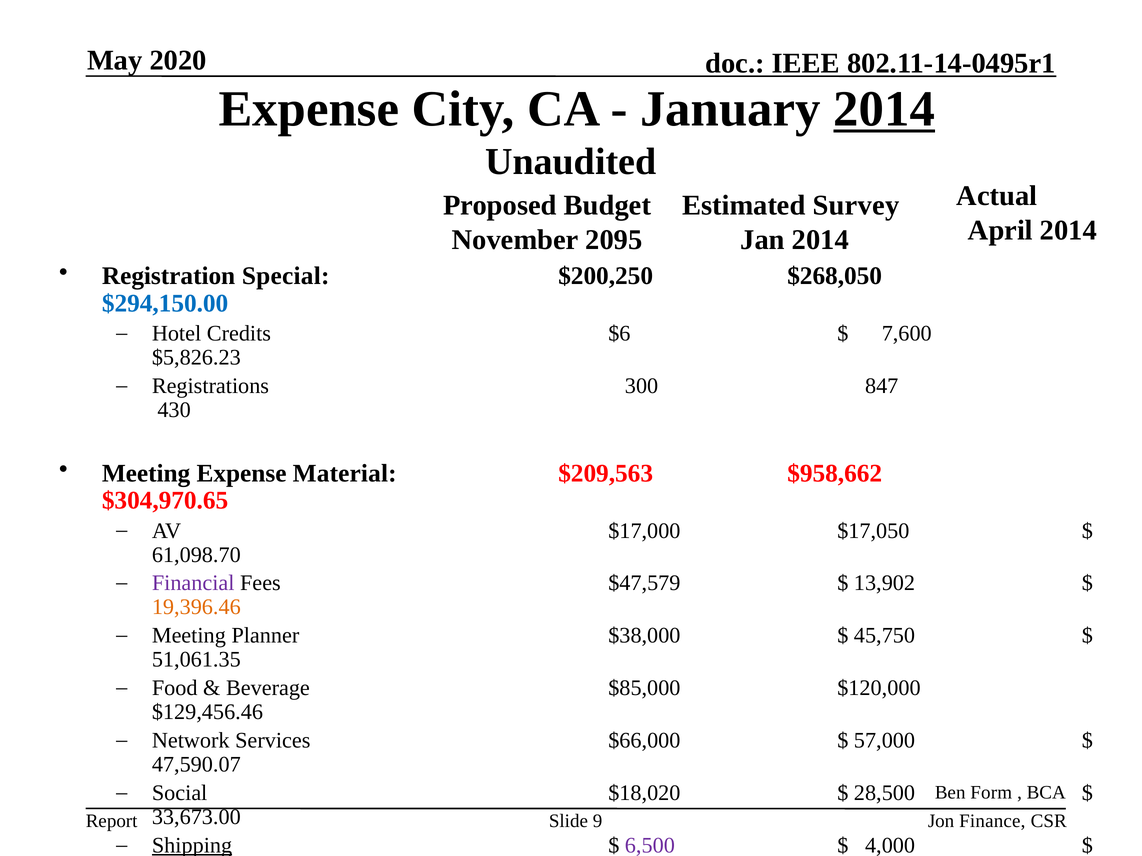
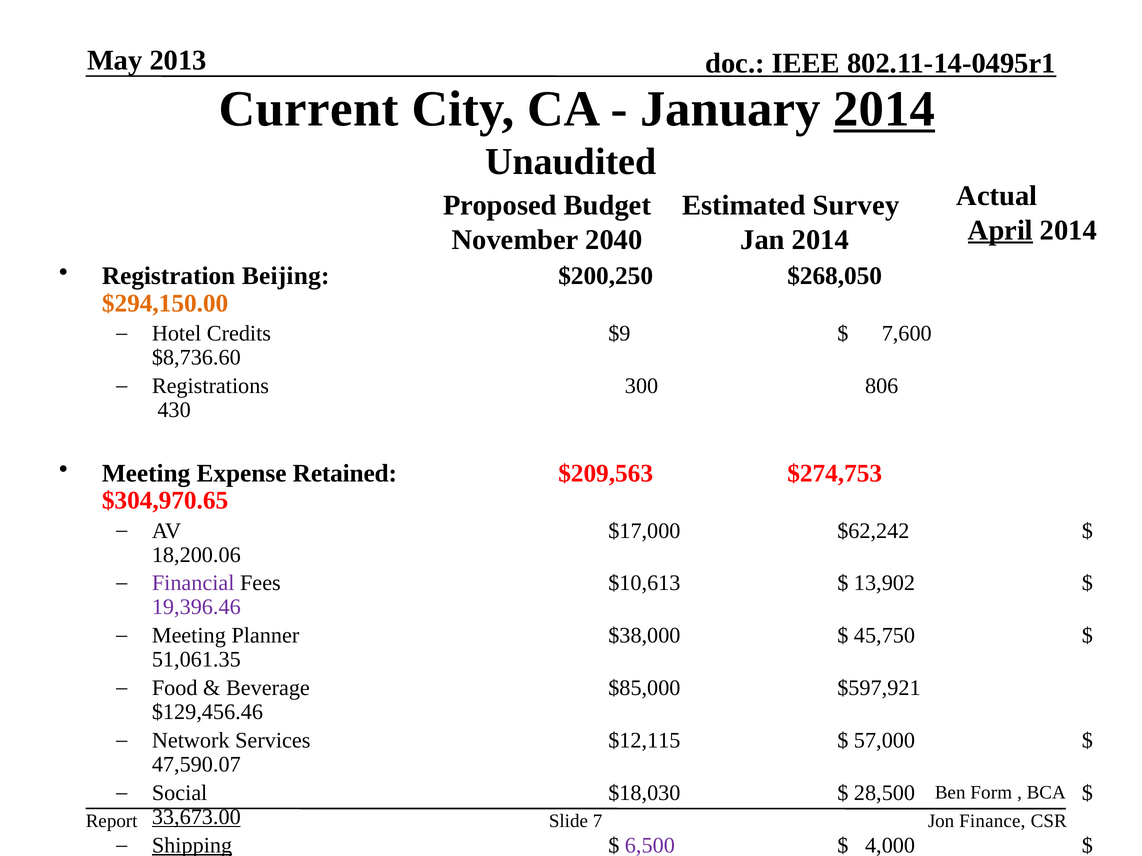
2020: 2020 -> 2013
Expense at (309, 109): Expense -> Current
April underline: none -> present
2095: 2095 -> 2040
Special: Special -> Beijing
$294,150.00 colour: blue -> orange
$6: $6 -> $9
$5,826.23: $5,826.23 -> $8,736.60
847: 847 -> 806
Material: Material -> Retained
$958,662: $958,662 -> $274,753
$17,050: $17,050 -> $62,242
61,098.70: 61,098.70 -> 18,200.06
$47,579: $47,579 -> $10,613
19,396.46 colour: orange -> purple
$120,000: $120,000 -> $597,921
$66,000: $66,000 -> $12,115
$18,020: $18,020 -> $18,030
33,673.00 underline: none -> present
9: 9 -> 7
